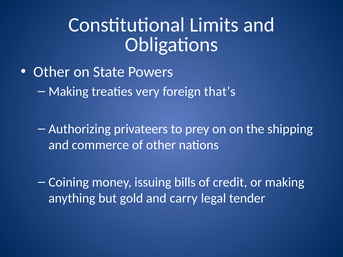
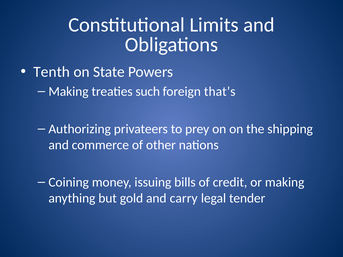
Other at (52, 72): Other -> Tenth
very: very -> such
